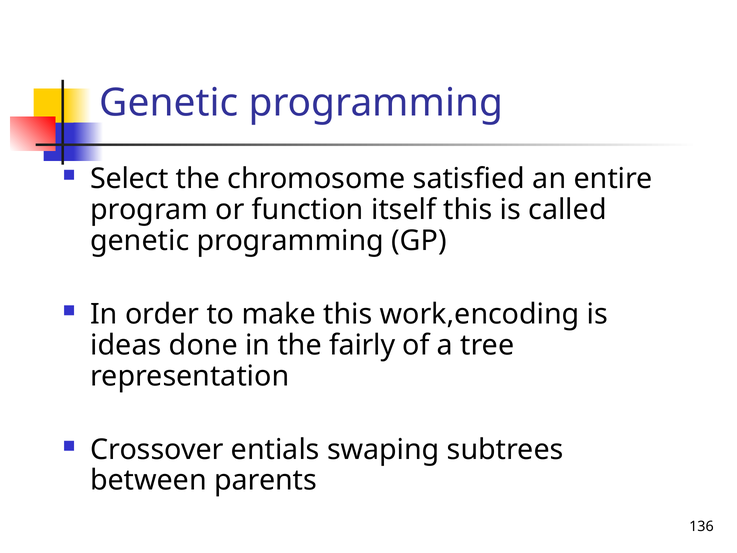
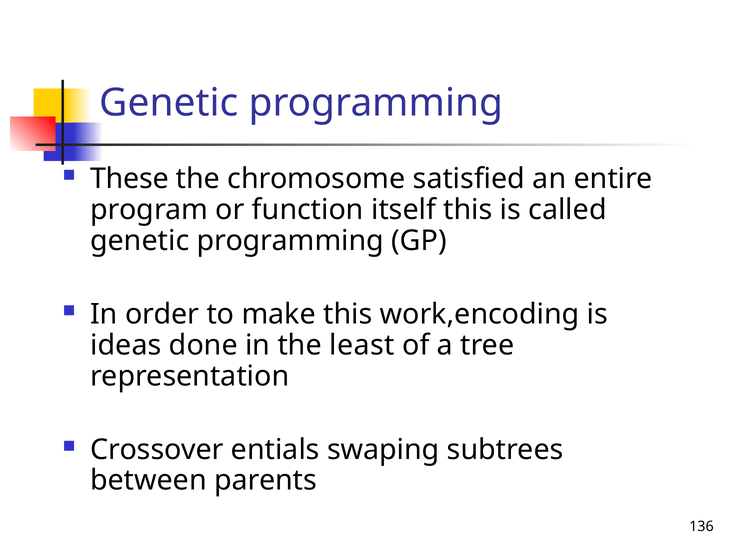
Select: Select -> These
fairly: fairly -> least
